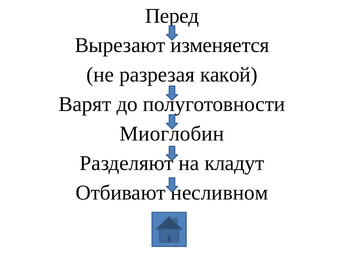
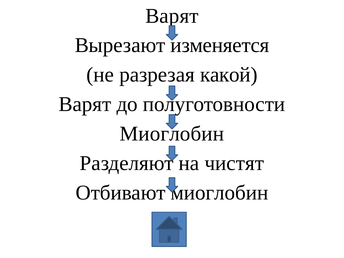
Перед at (172, 16): Перед -> Варят
кладут: кладут -> чистят
Отбивают несливном: несливном -> миоглобин
